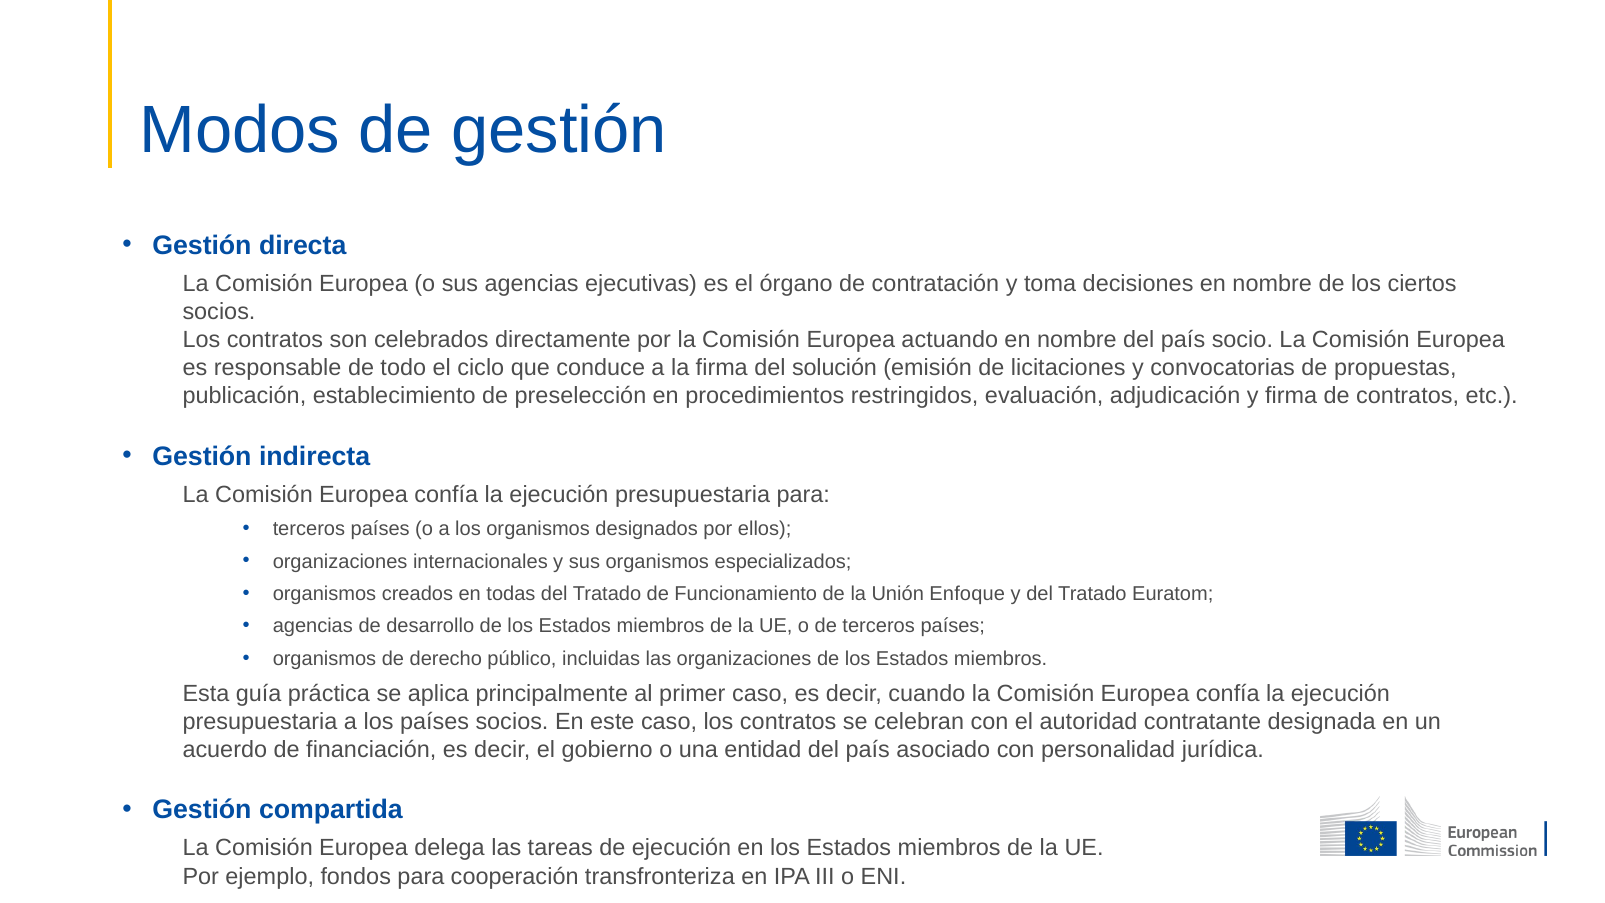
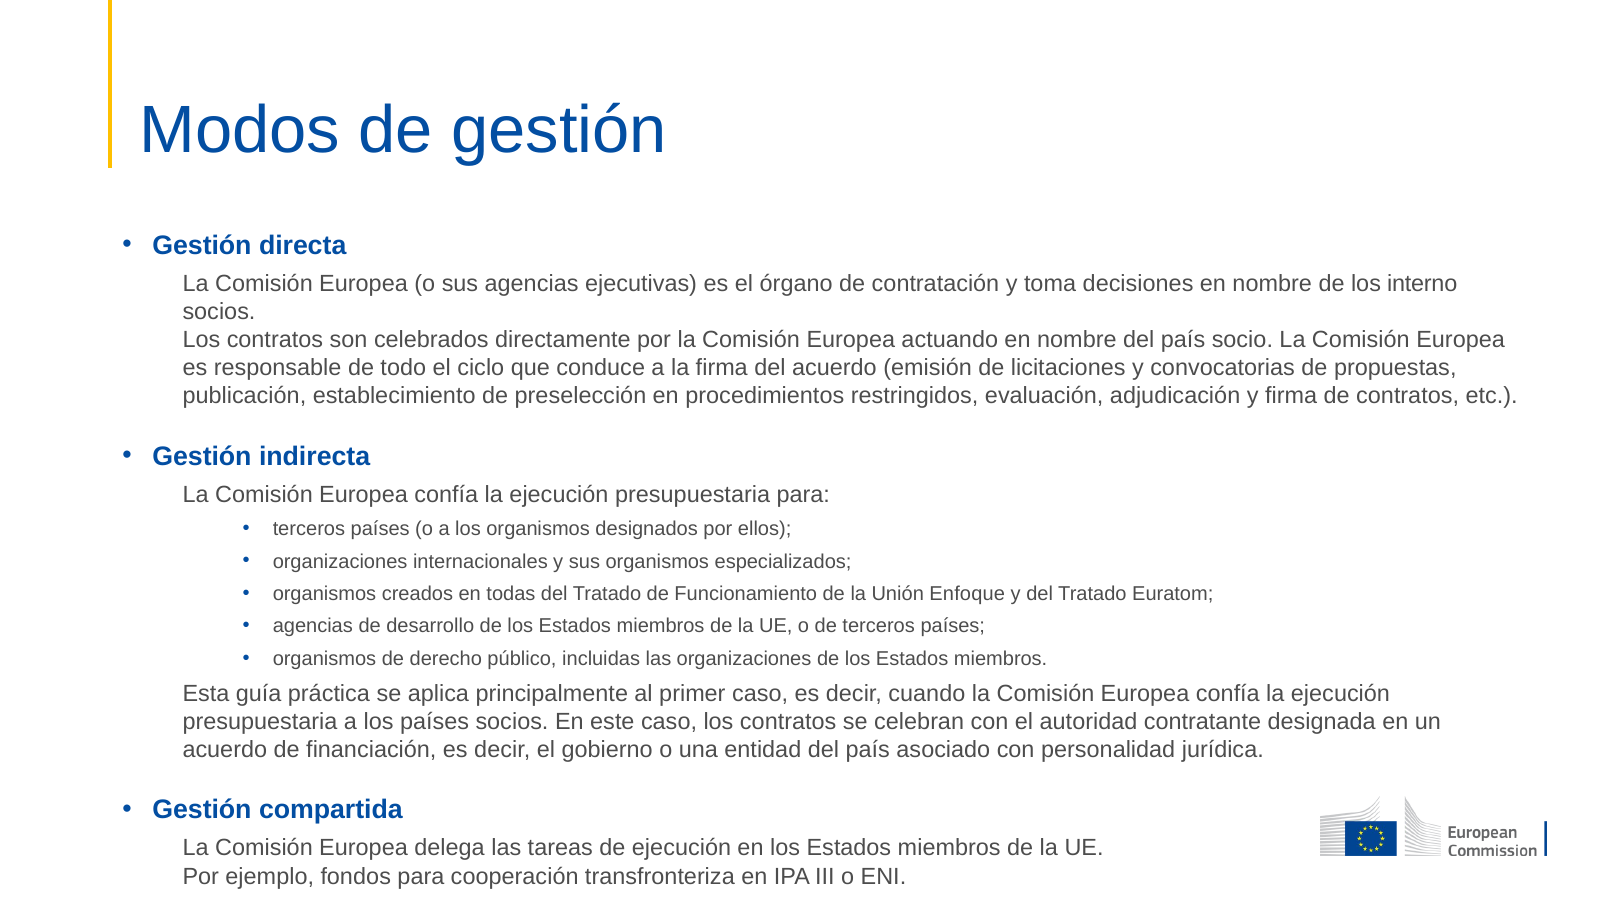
ciertos: ciertos -> interno
del solución: solución -> acuerdo
